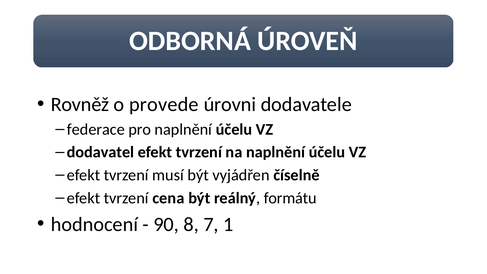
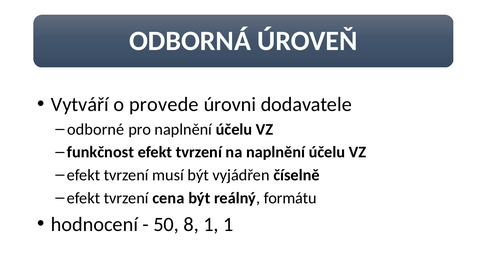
Rovněž: Rovněž -> Vytváří
federace: federace -> odborné
dodavatel: dodavatel -> funkčnost
90: 90 -> 50
8 7: 7 -> 1
